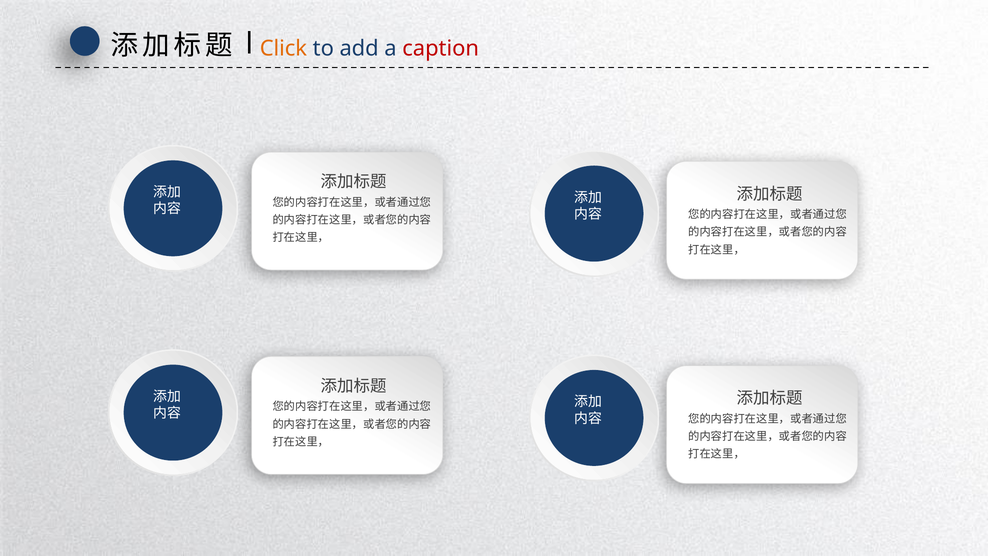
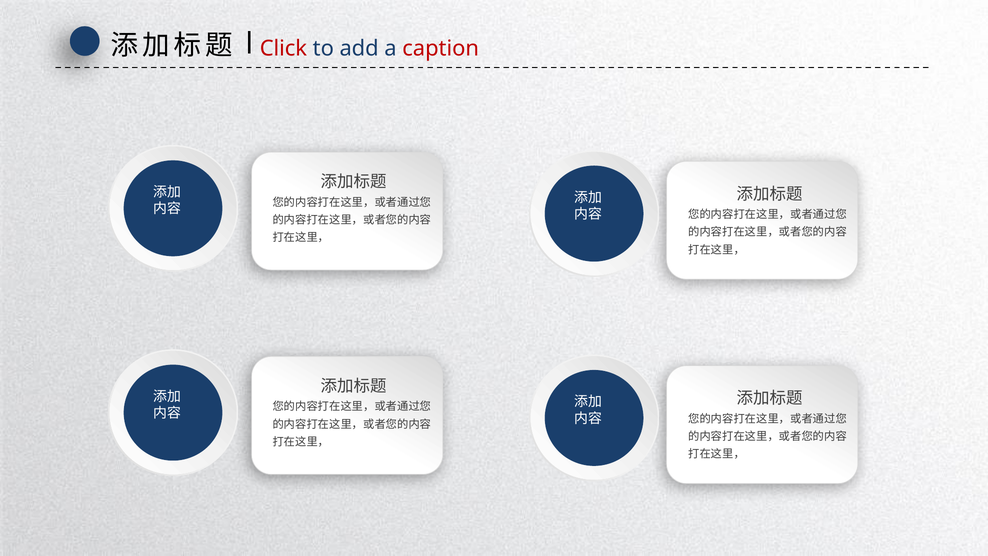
Click colour: orange -> red
